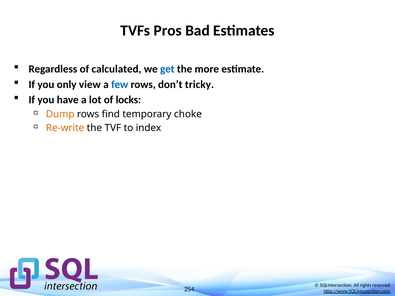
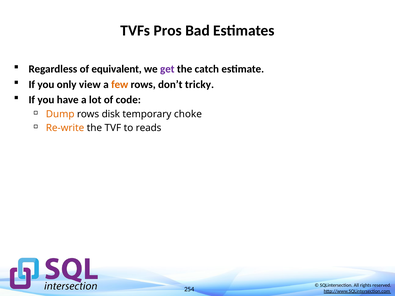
calculated: calculated -> equivalent
get colour: blue -> purple
more: more -> catch
few colour: blue -> orange
locks: locks -> code
find: find -> disk
index: index -> reads
